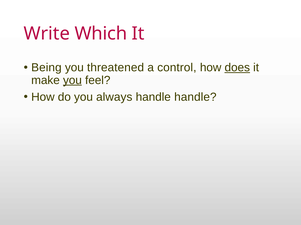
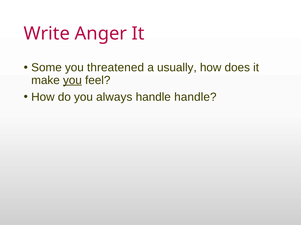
Which: Which -> Anger
Being: Being -> Some
control: control -> usually
does underline: present -> none
